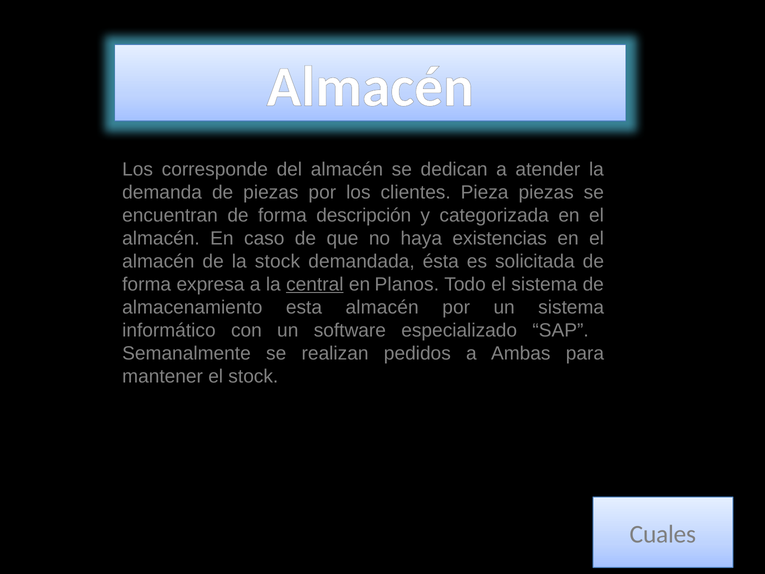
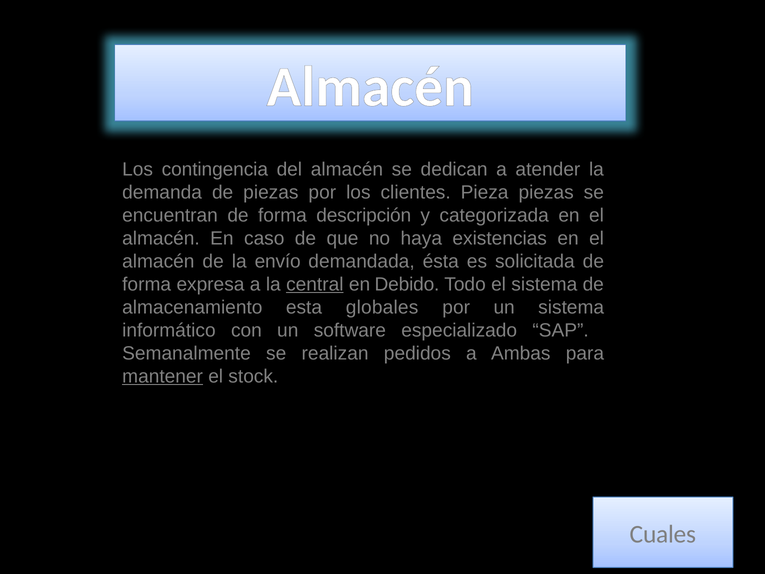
corresponde: corresponde -> contingencia
la stock: stock -> envío
Planos: Planos -> Debido
esta almacén: almacén -> globales
mantener underline: none -> present
